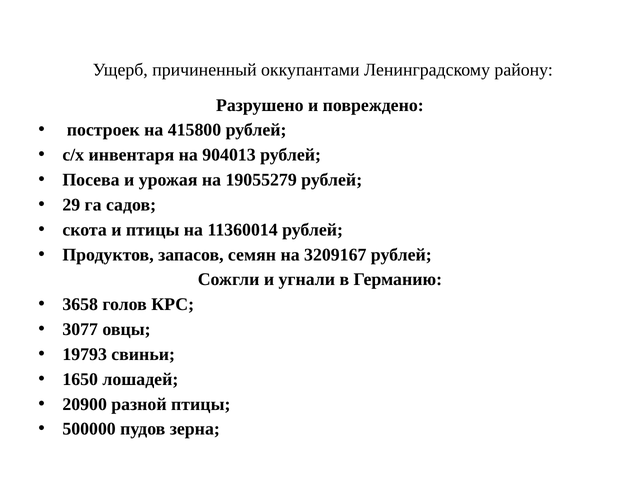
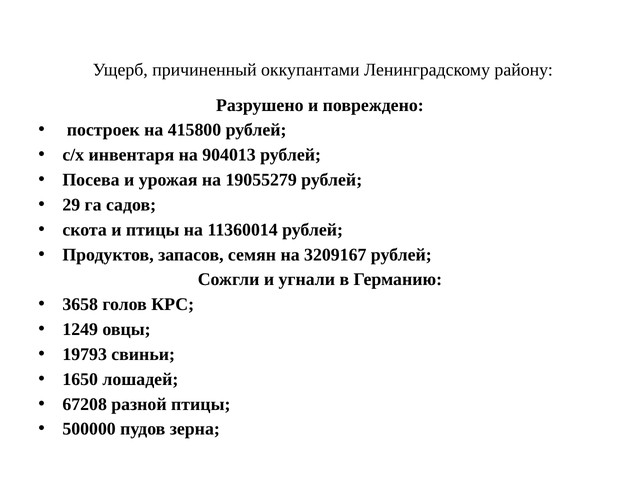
3077: 3077 -> 1249
20900: 20900 -> 67208
